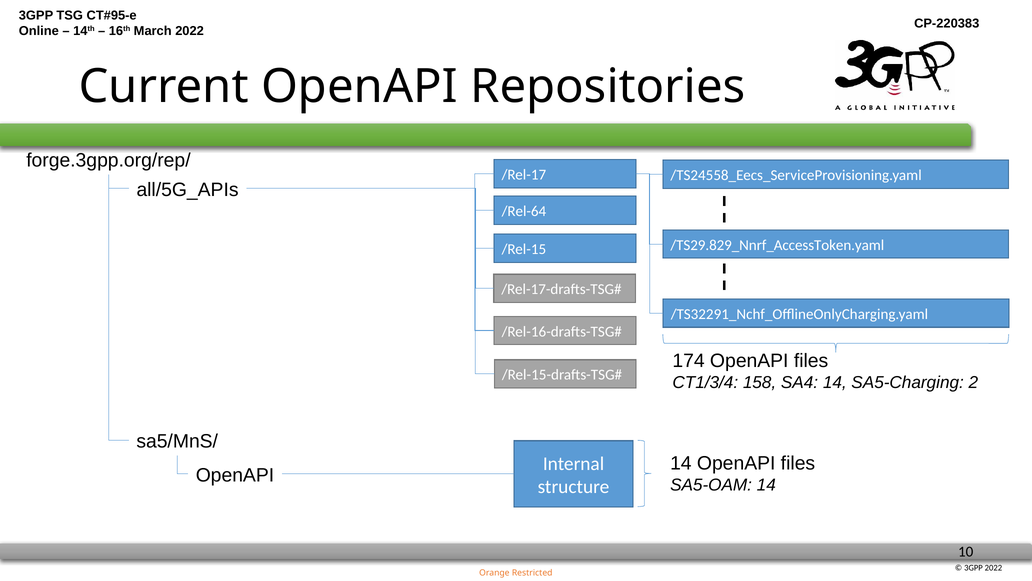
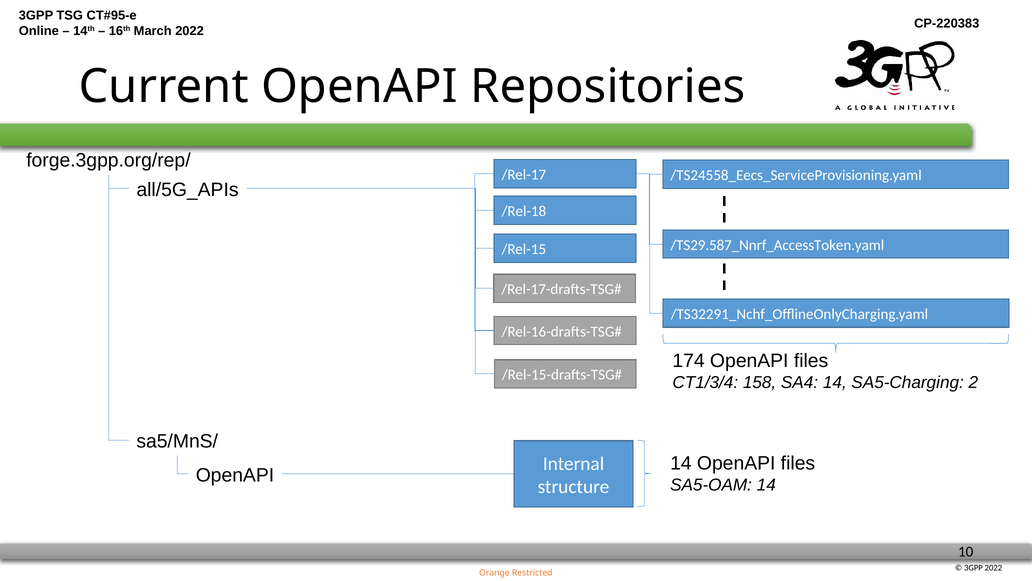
/Rel-64: /Rel-64 -> /Rel-18
/TS29.829_Nnrf_AccessToken.yaml: /TS29.829_Nnrf_AccessToken.yaml -> /TS29.587_Nnrf_AccessToken.yaml
